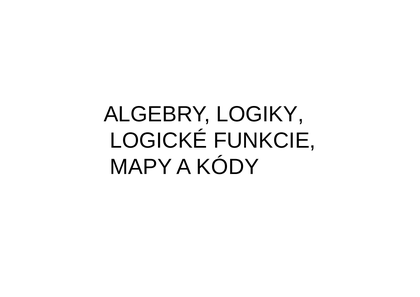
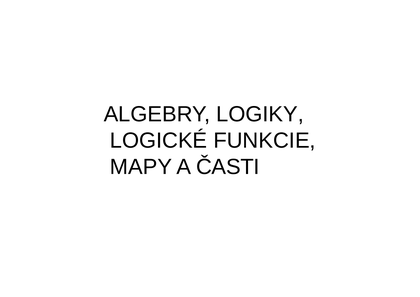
KÓDY: KÓDY -> ČASTI
